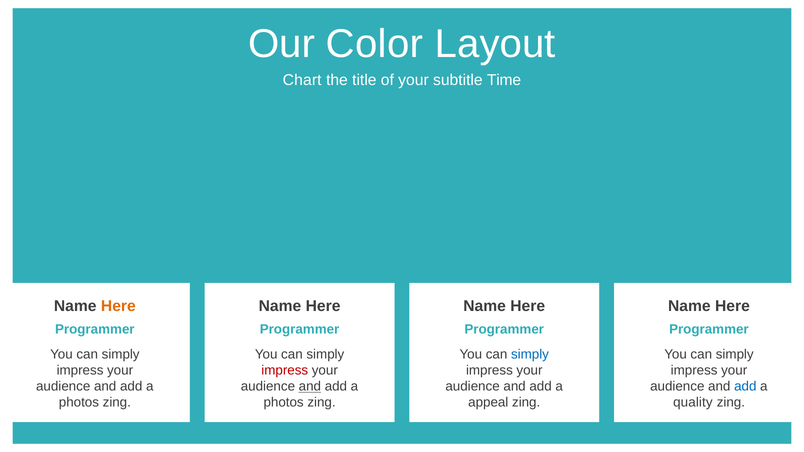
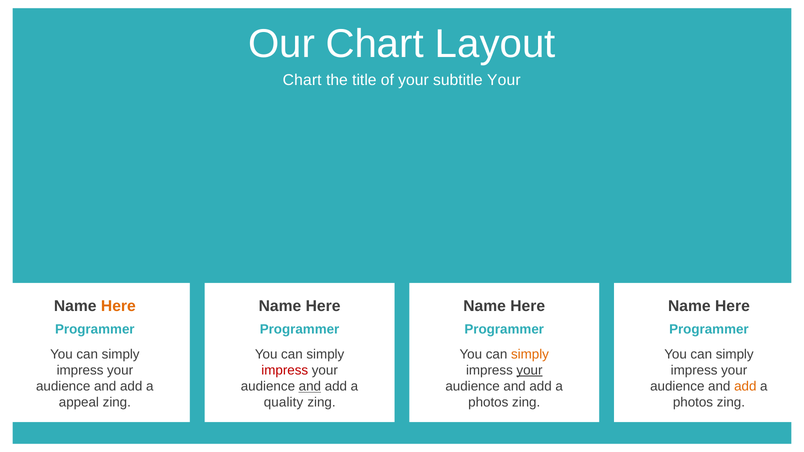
Our Color: Color -> Chart
subtitle Time: Time -> Your
simply at (530, 355) colour: blue -> orange
your at (529, 371) underline: none -> present
add at (745, 387) colour: blue -> orange
photos at (79, 403): photos -> appeal
photos at (284, 403): photos -> quality
appeal at (488, 403): appeal -> photos
quality at (693, 403): quality -> photos
